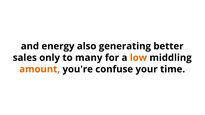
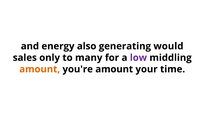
better: better -> would
low colour: orange -> purple
you're confuse: confuse -> amount
